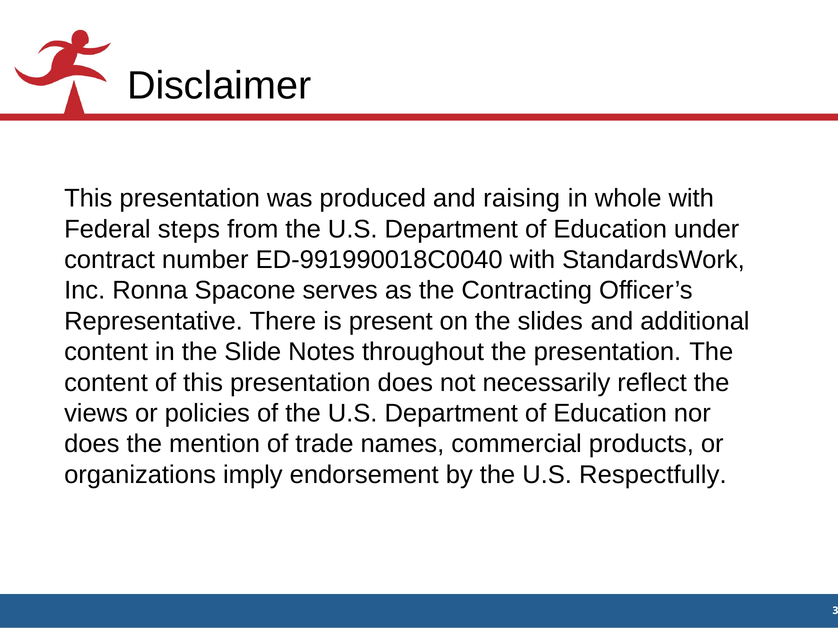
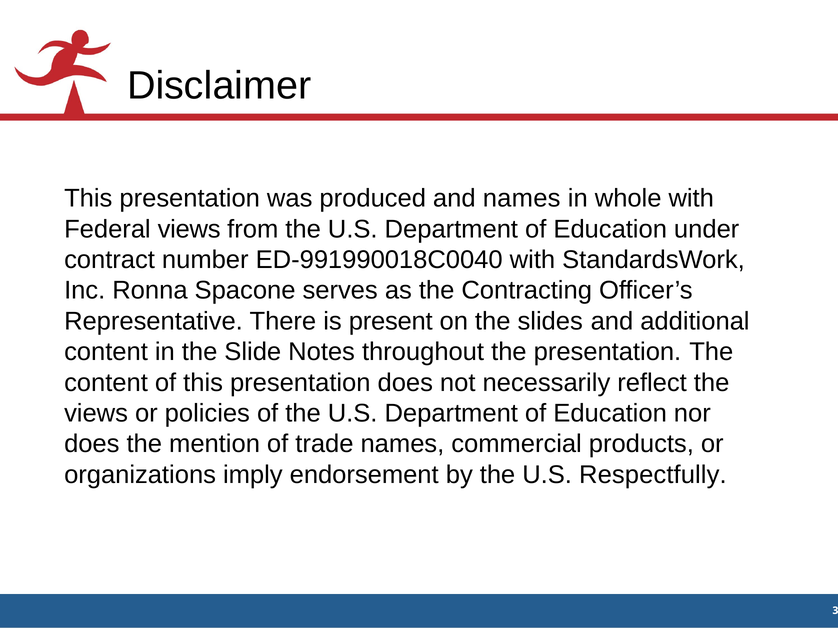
and raising: raising -> names
Federal steps: steps -> views
